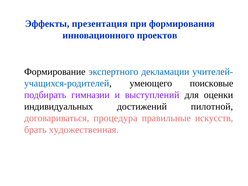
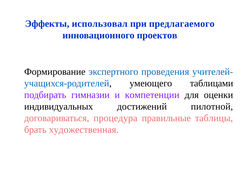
презентация: презентация -> использовал
формирования: формирования -> предлагаемого
декламации: декламации -> проведения
поисковые: поисковые -> таблицами
выступлений: выступлений -> компетенции
искусств: искусств -> таблицы
